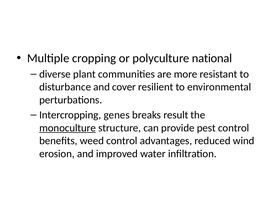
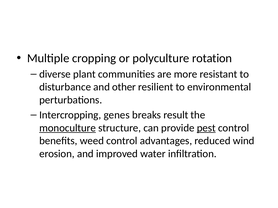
national: national -> rotation
cover: cover -> other
pest underline: none -> present
